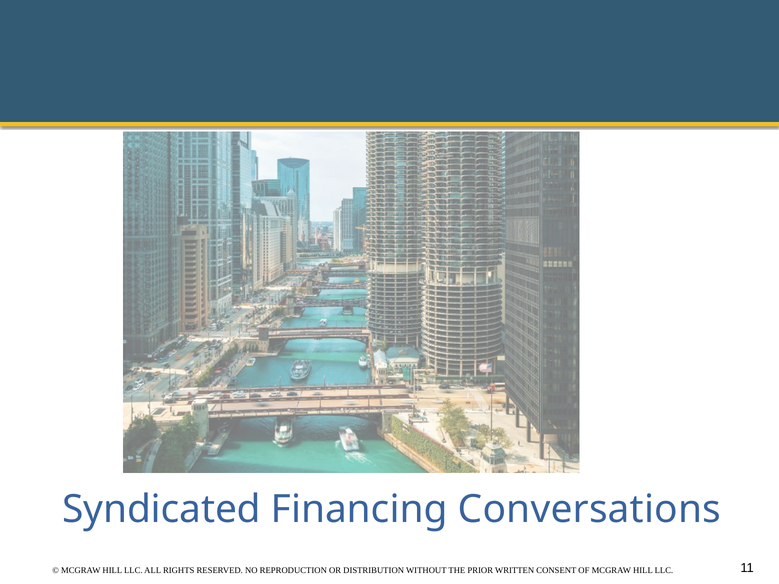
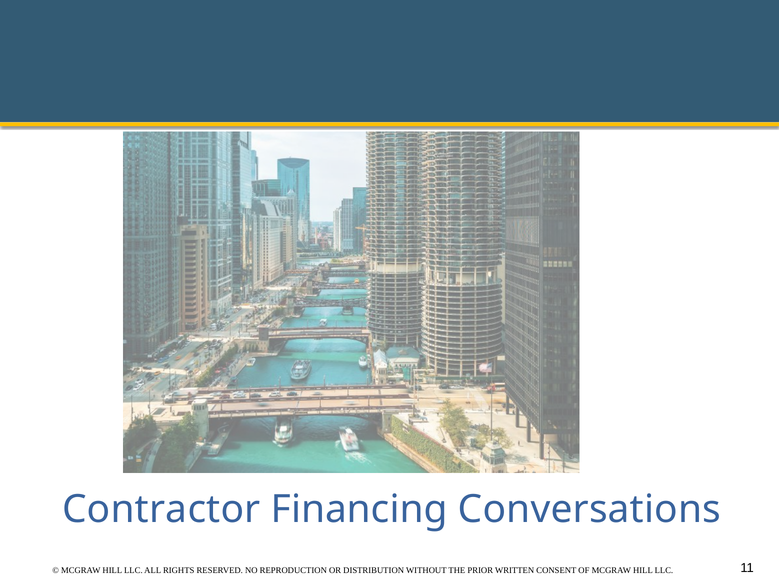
Syndicated: Syndicated -> Contractor
